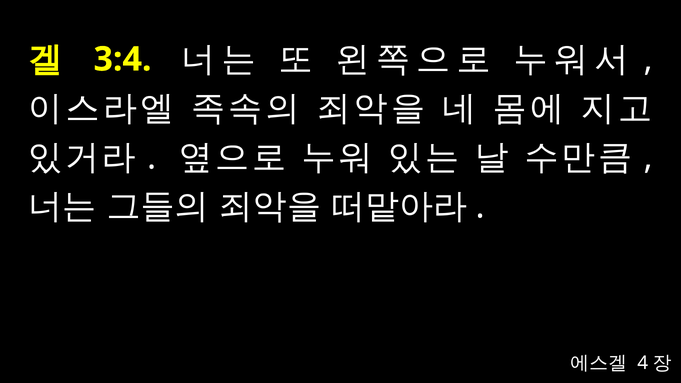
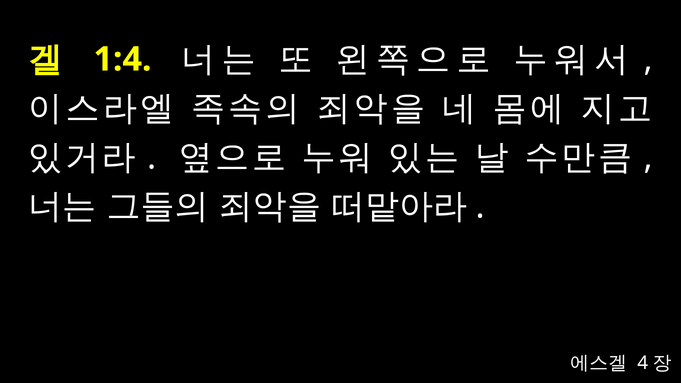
3:4: 3:4 -> 1:4
